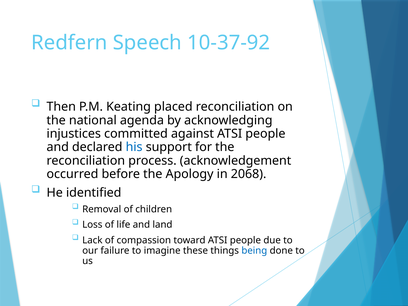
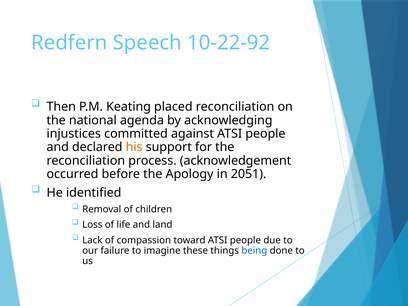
10-37-92: 10-37-92 -> 10-22-92
his colour: blue -> orange
2068: 2068 -> 2051
